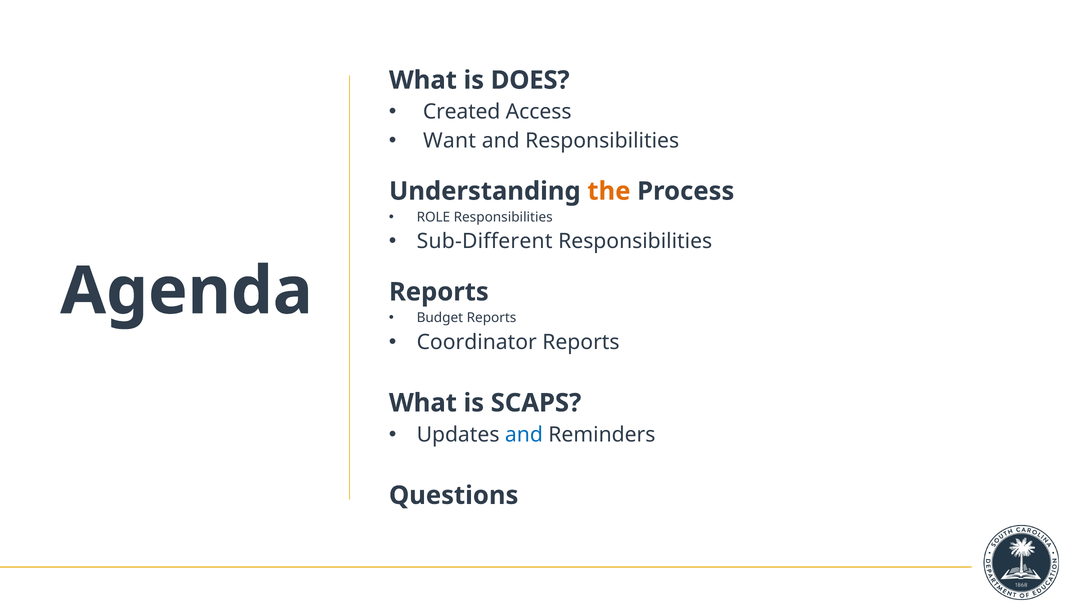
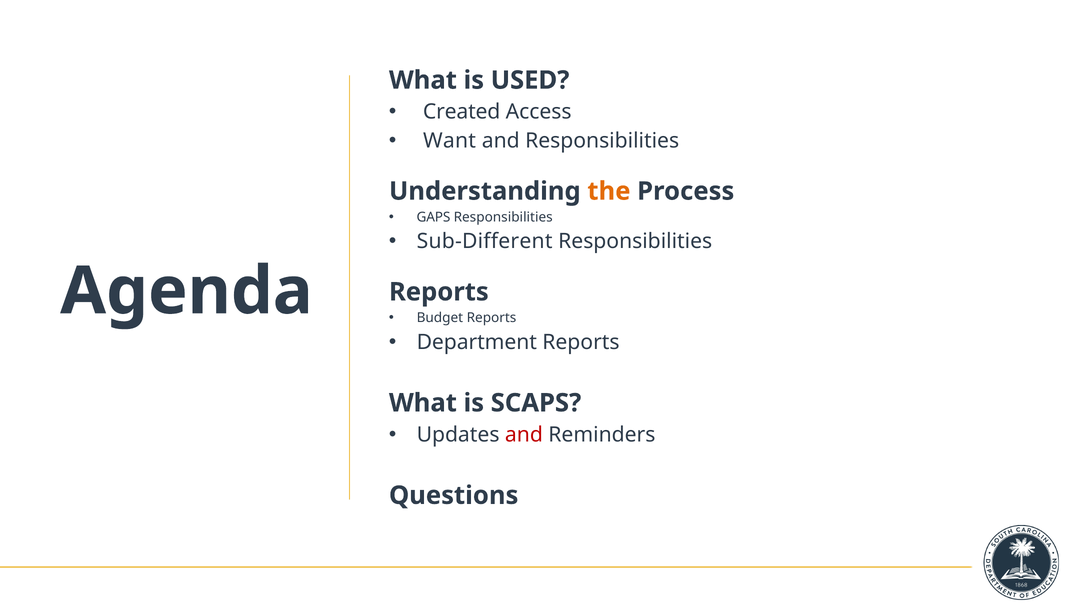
DOES: DOES -> USED
ROLE: ROLE -> GAPS
Coordinator: Coordinator -> Department
and at (524, 435) colour: blue -> red
